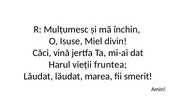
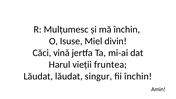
marea: marea -> singur
fii smerit: smerit -> închin
